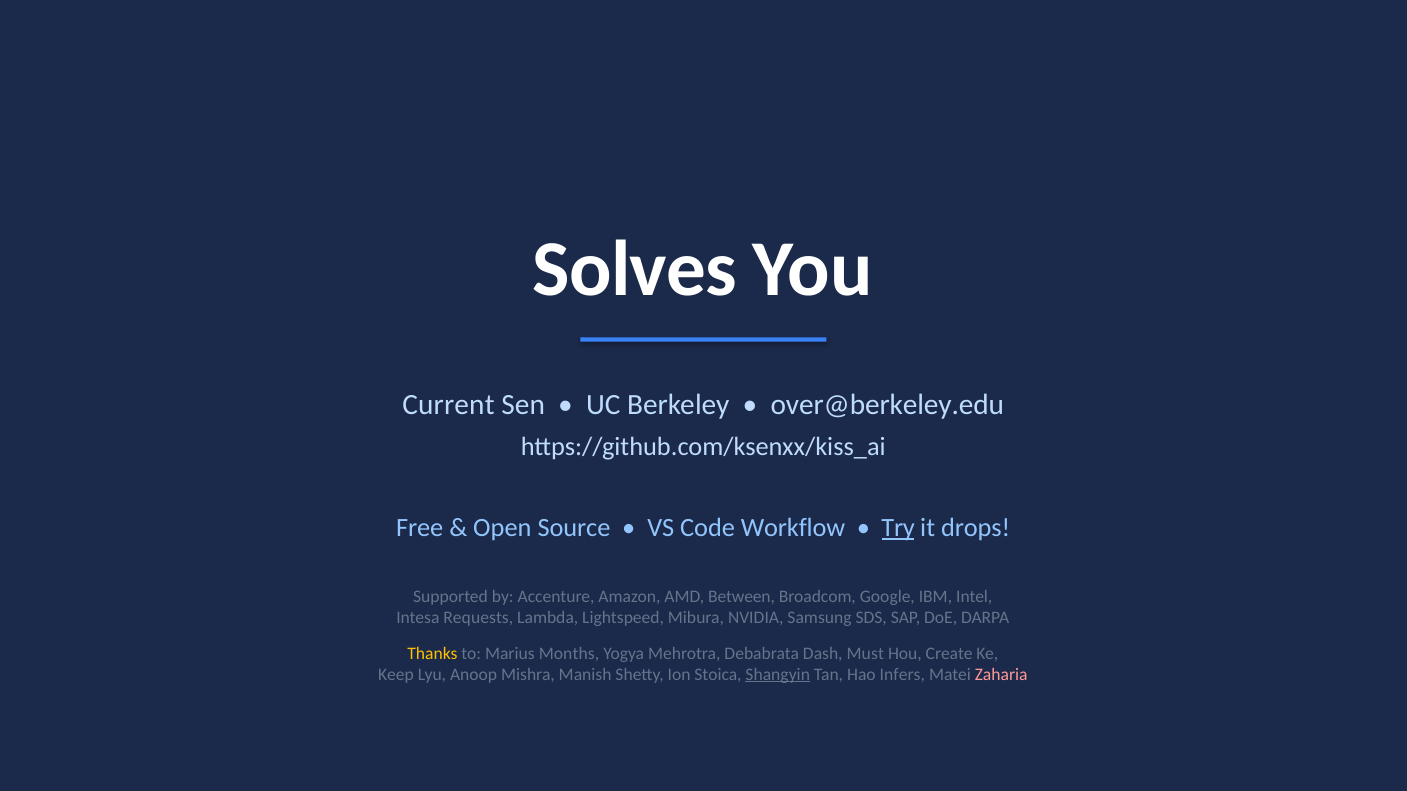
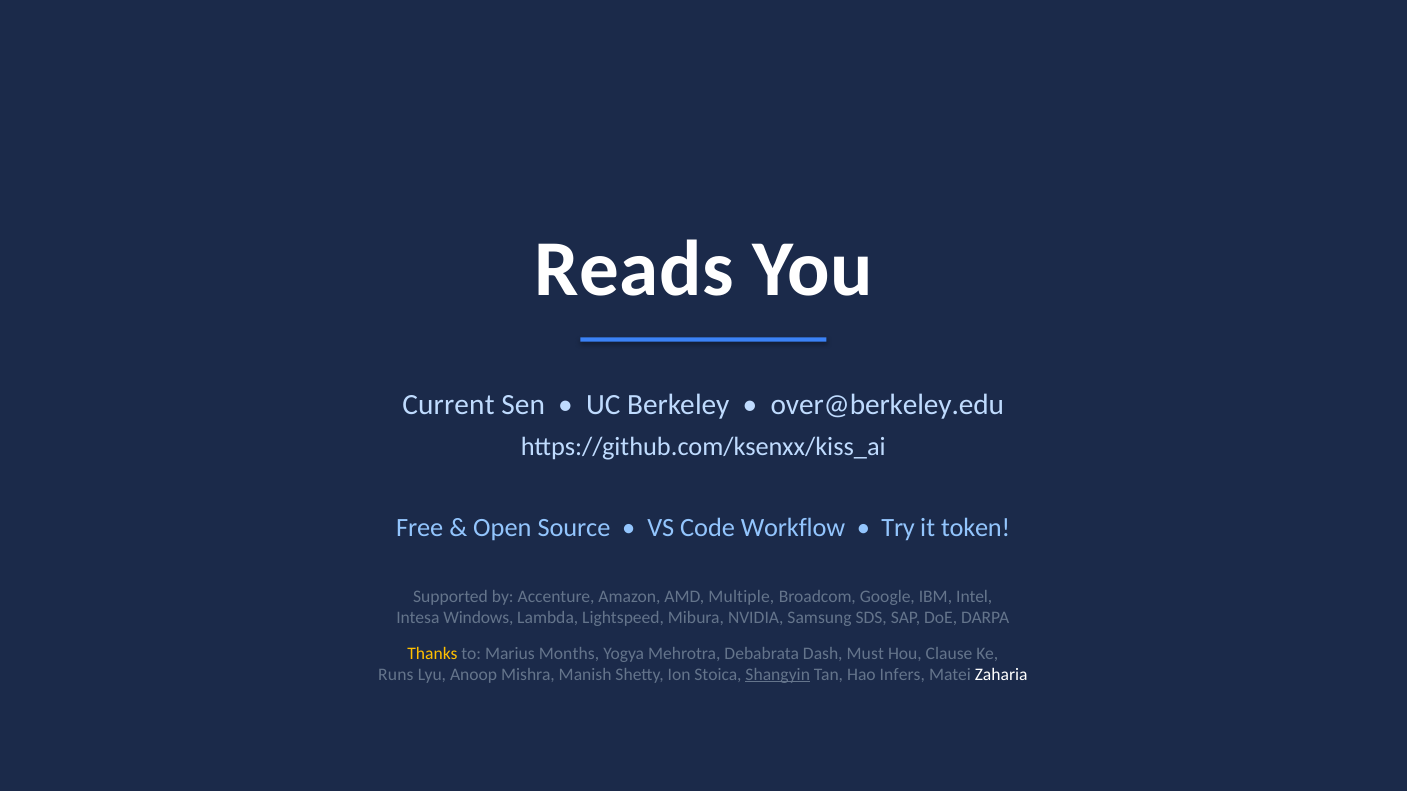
Solves: Solves -> Reads
Try underline: present -> none
drops: drops -> token
Between: Between -> Multiple
Requests: Requests -> Windows
Create: Create -> Clause
Keep: Keep -> Runs
Zaharia colour: pink -> white
